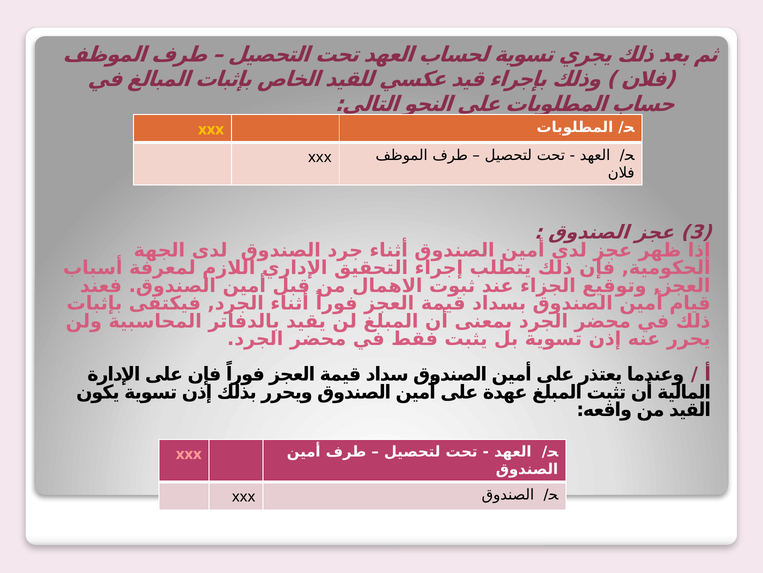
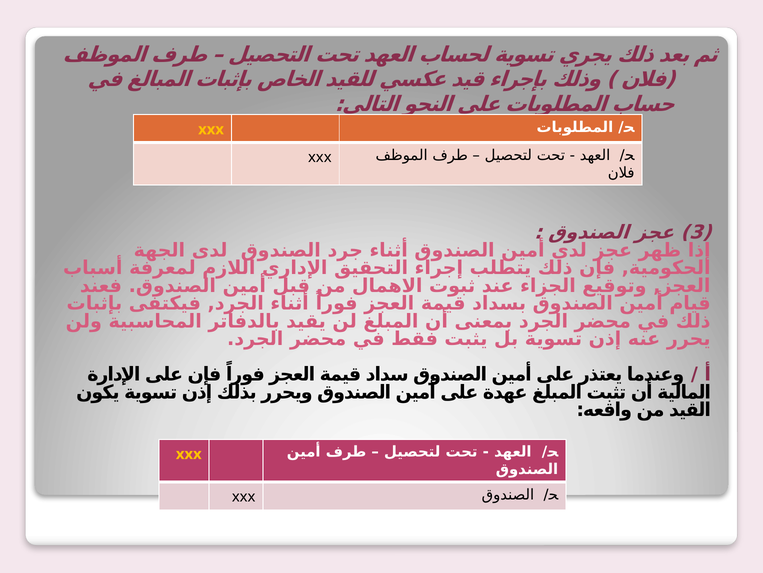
xxx at (189, 454) colour: pink -> yellow
